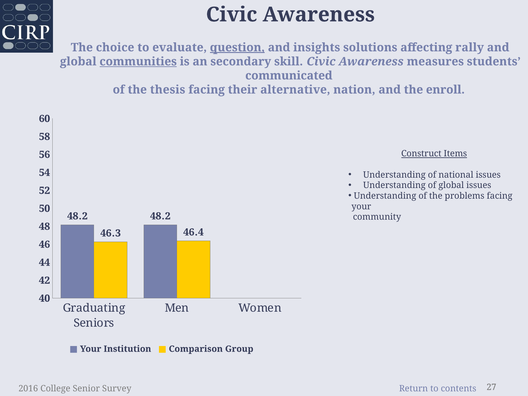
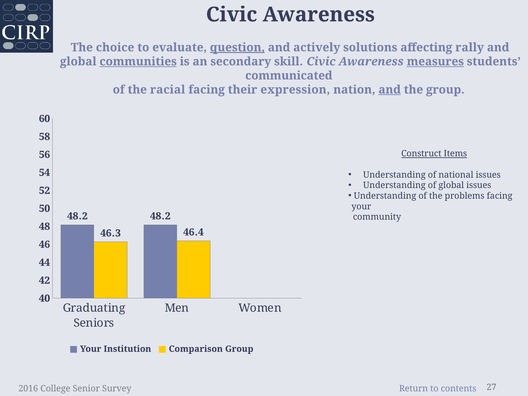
insights: insights -> actively
measures underline: none -> present
thesis: thesis -> racial
alternative: alternative -> expression
and at (390, 90) underline: none -> present
the enroll: enroll -> group
